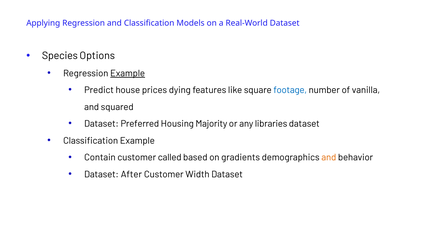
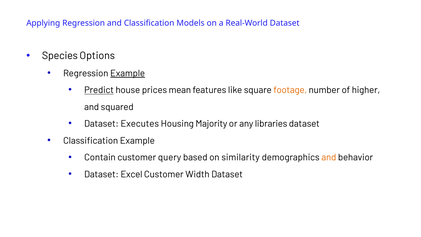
Predict underline: none -> present
dying: dying -> mean
footage colour: blue -> orange
vanilla: vanilla -> higher
Preferred: Preferred -> Executes
called: called -> query
gradients: gradients -> similarity
After: After -> Excel
